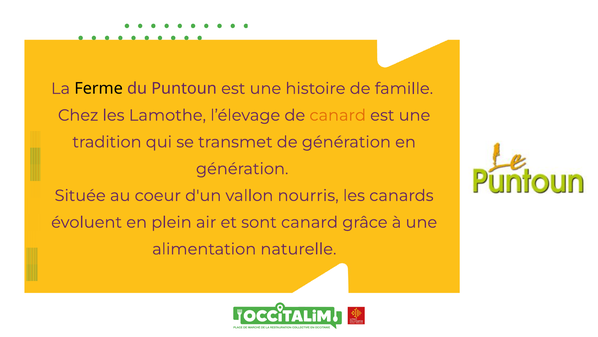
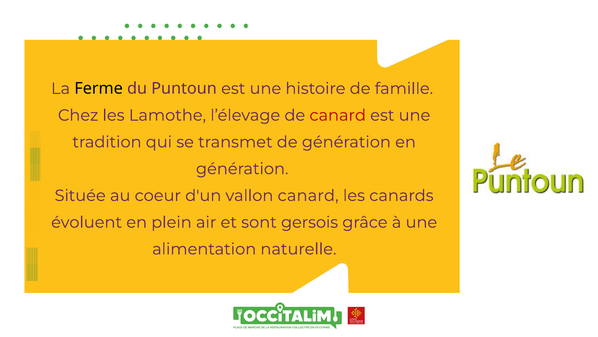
canard at (338, 115) colour: orange -> red
vallon nourris: nourris -> canard
sont canard: canard -> gersois
